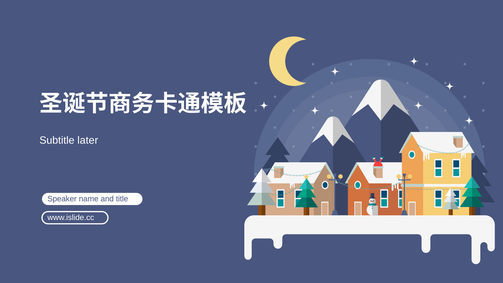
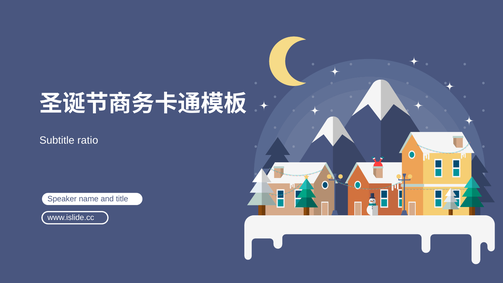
later: later -> ratio
